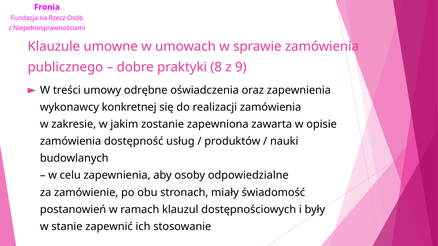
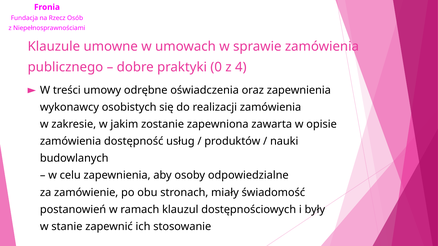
8: 8 -> 0
9: 9 -> 4
konkretnej: konkretnej -> osobistych
